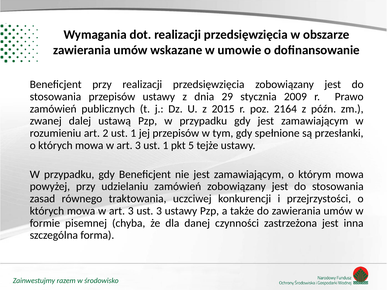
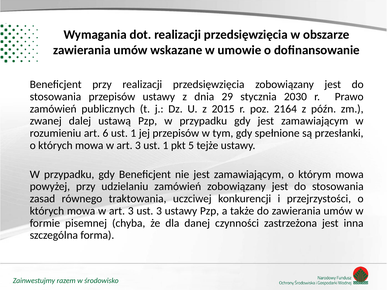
2009: 2009 -> 2030
2: 2 -> 6
